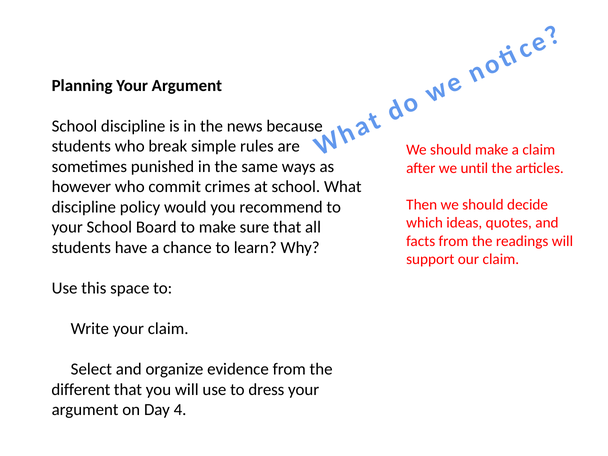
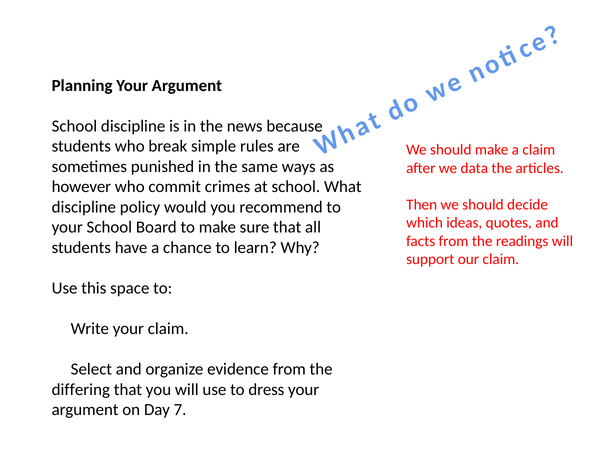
until: until -> data
different: different -> differing
4: 4 -> 7
